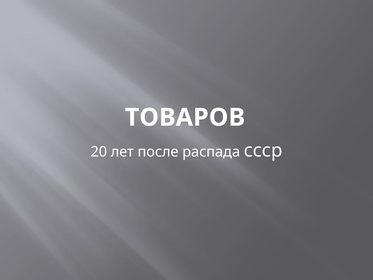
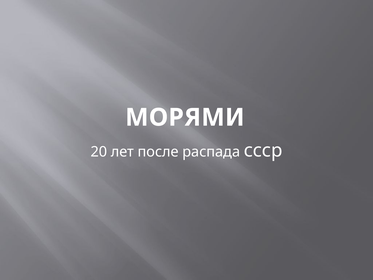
ТОВАРОВ: ТОВАРОВ -> МОРЯМИ
